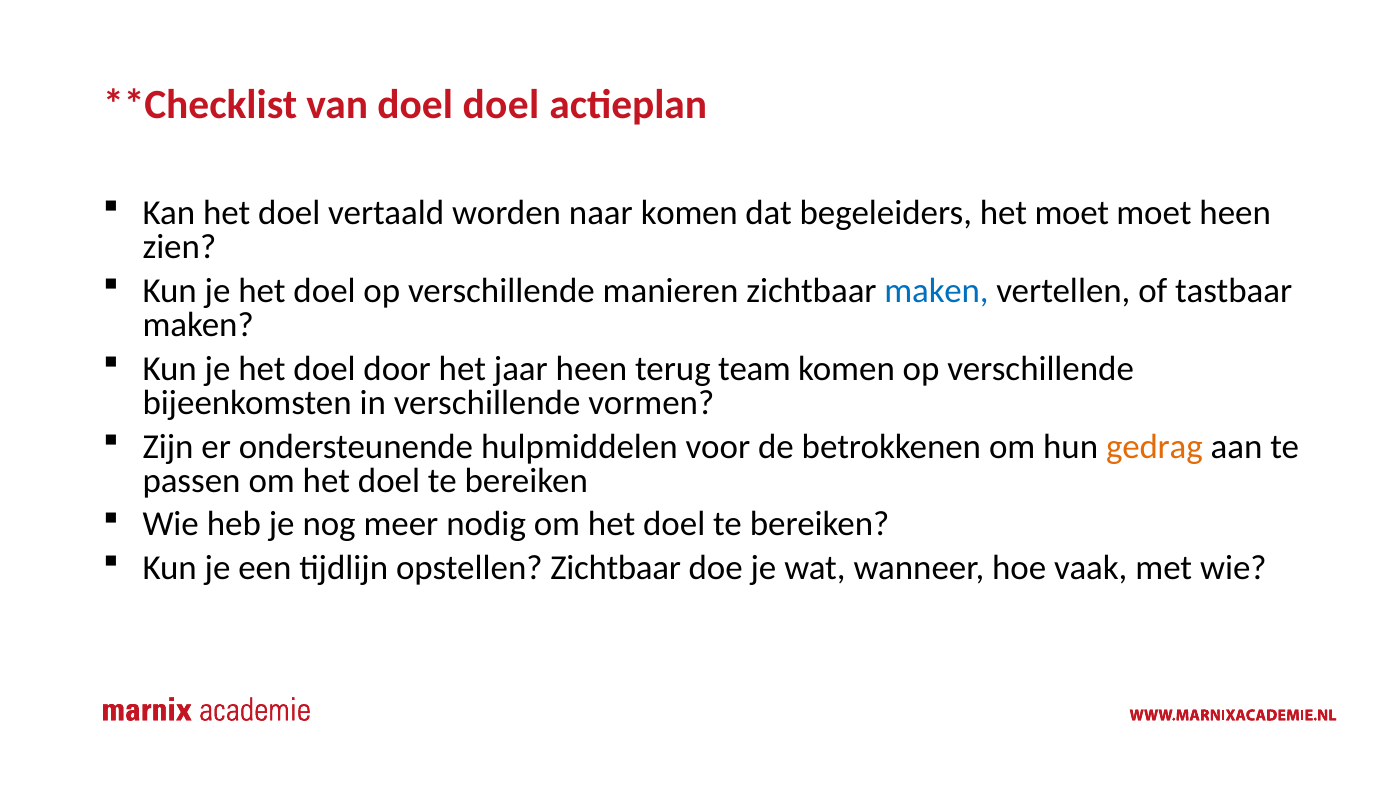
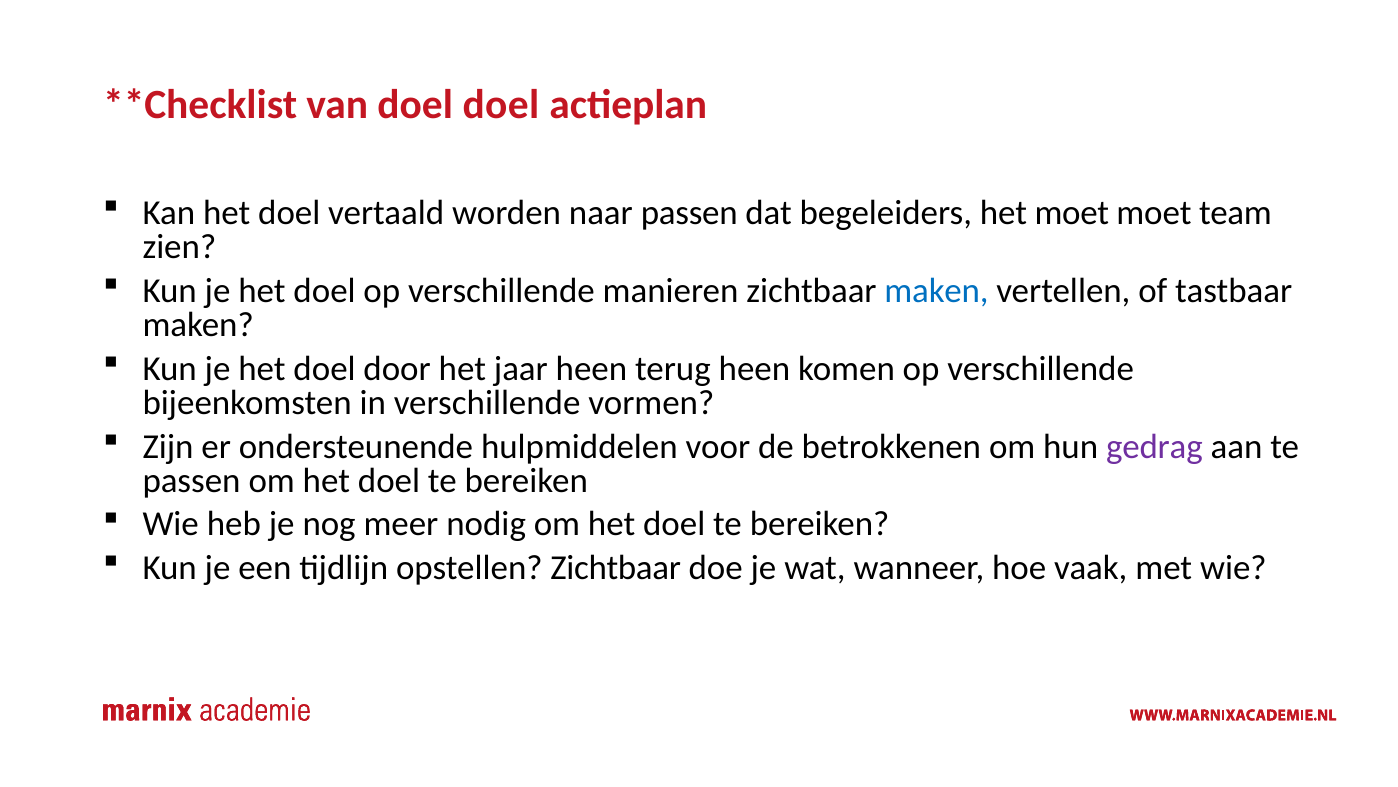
naar komen: komen -> passen
moet heen: heen -> team
terug team: team -> heen
gedrag colour: orange -> purple
